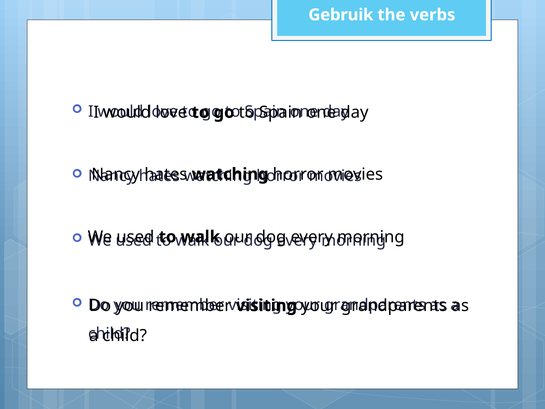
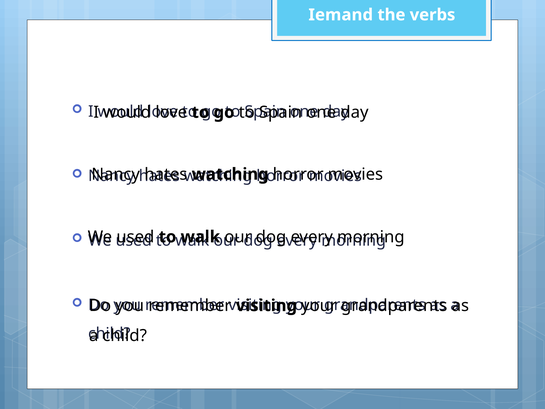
Gebruik: Gebruik -> Iemand
